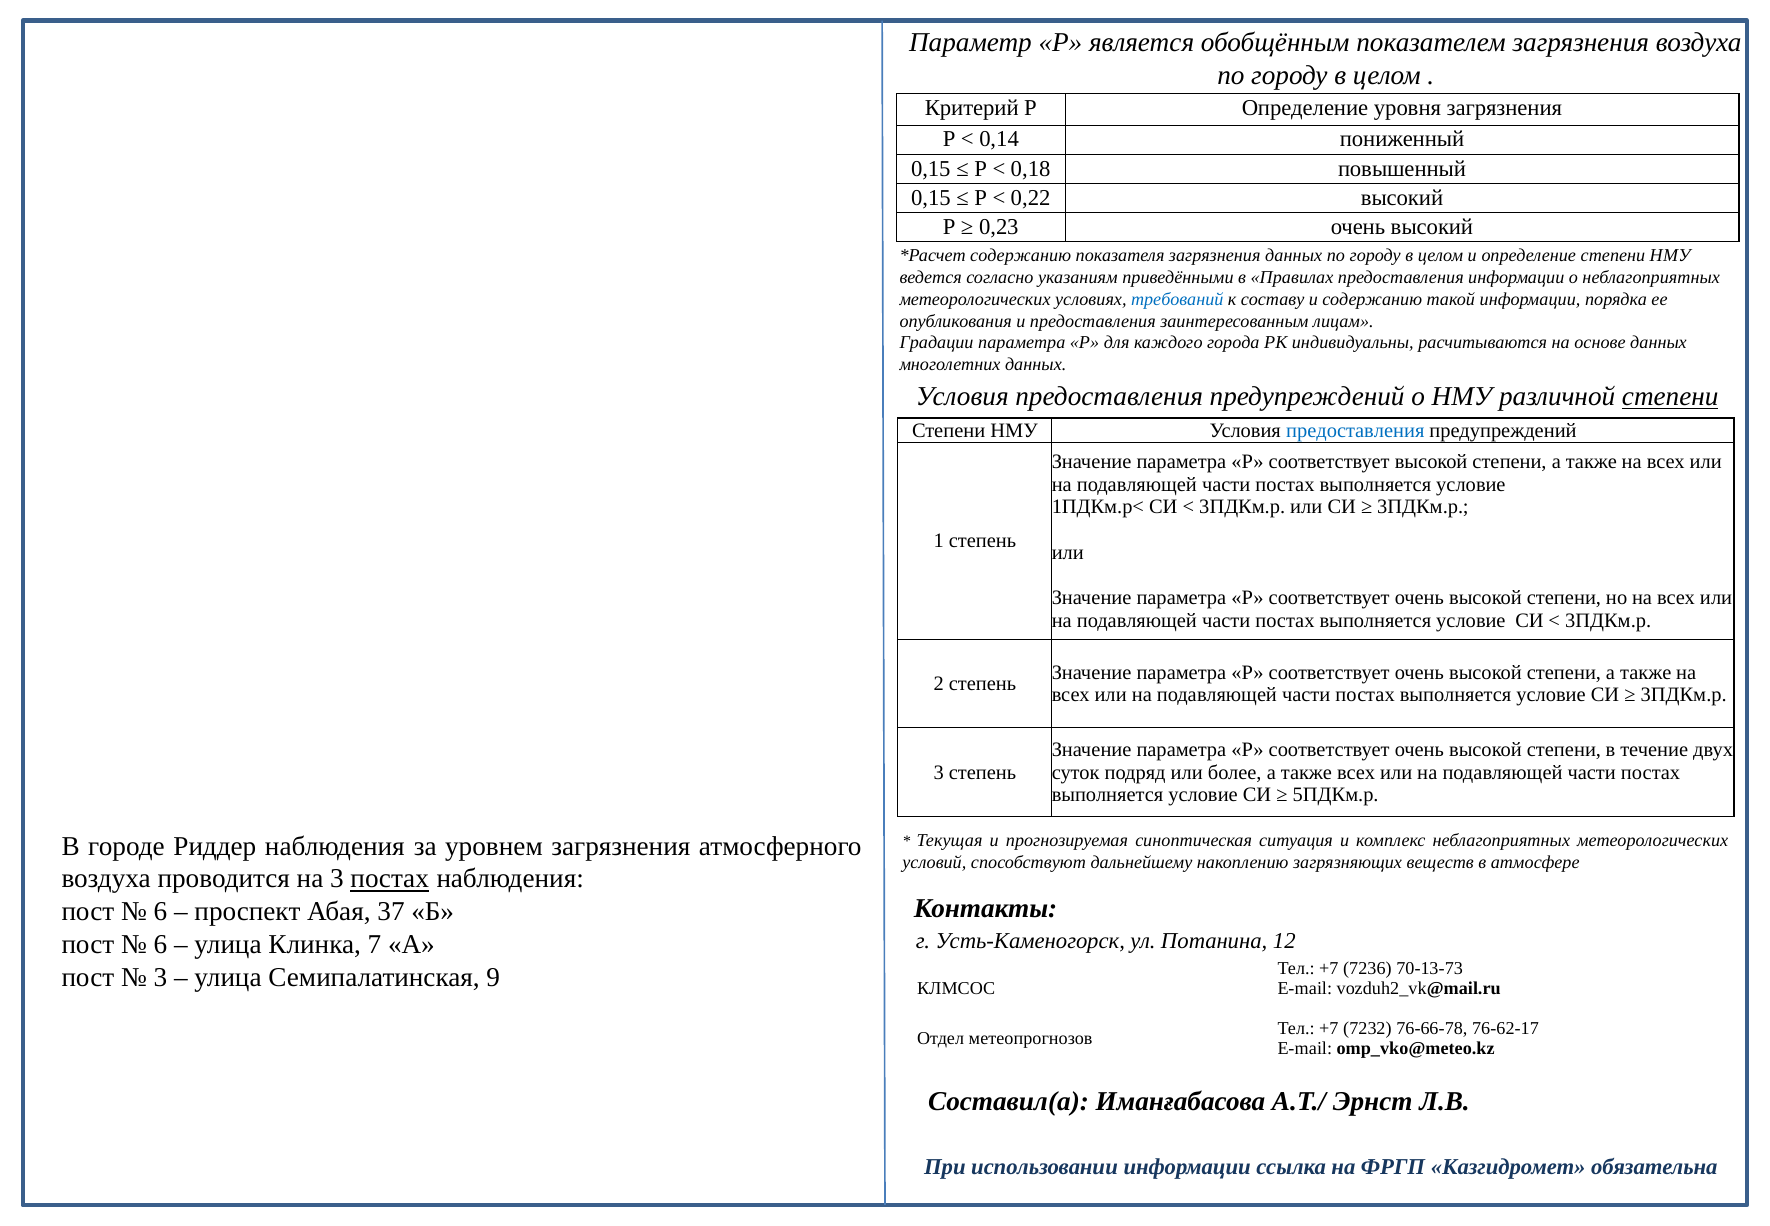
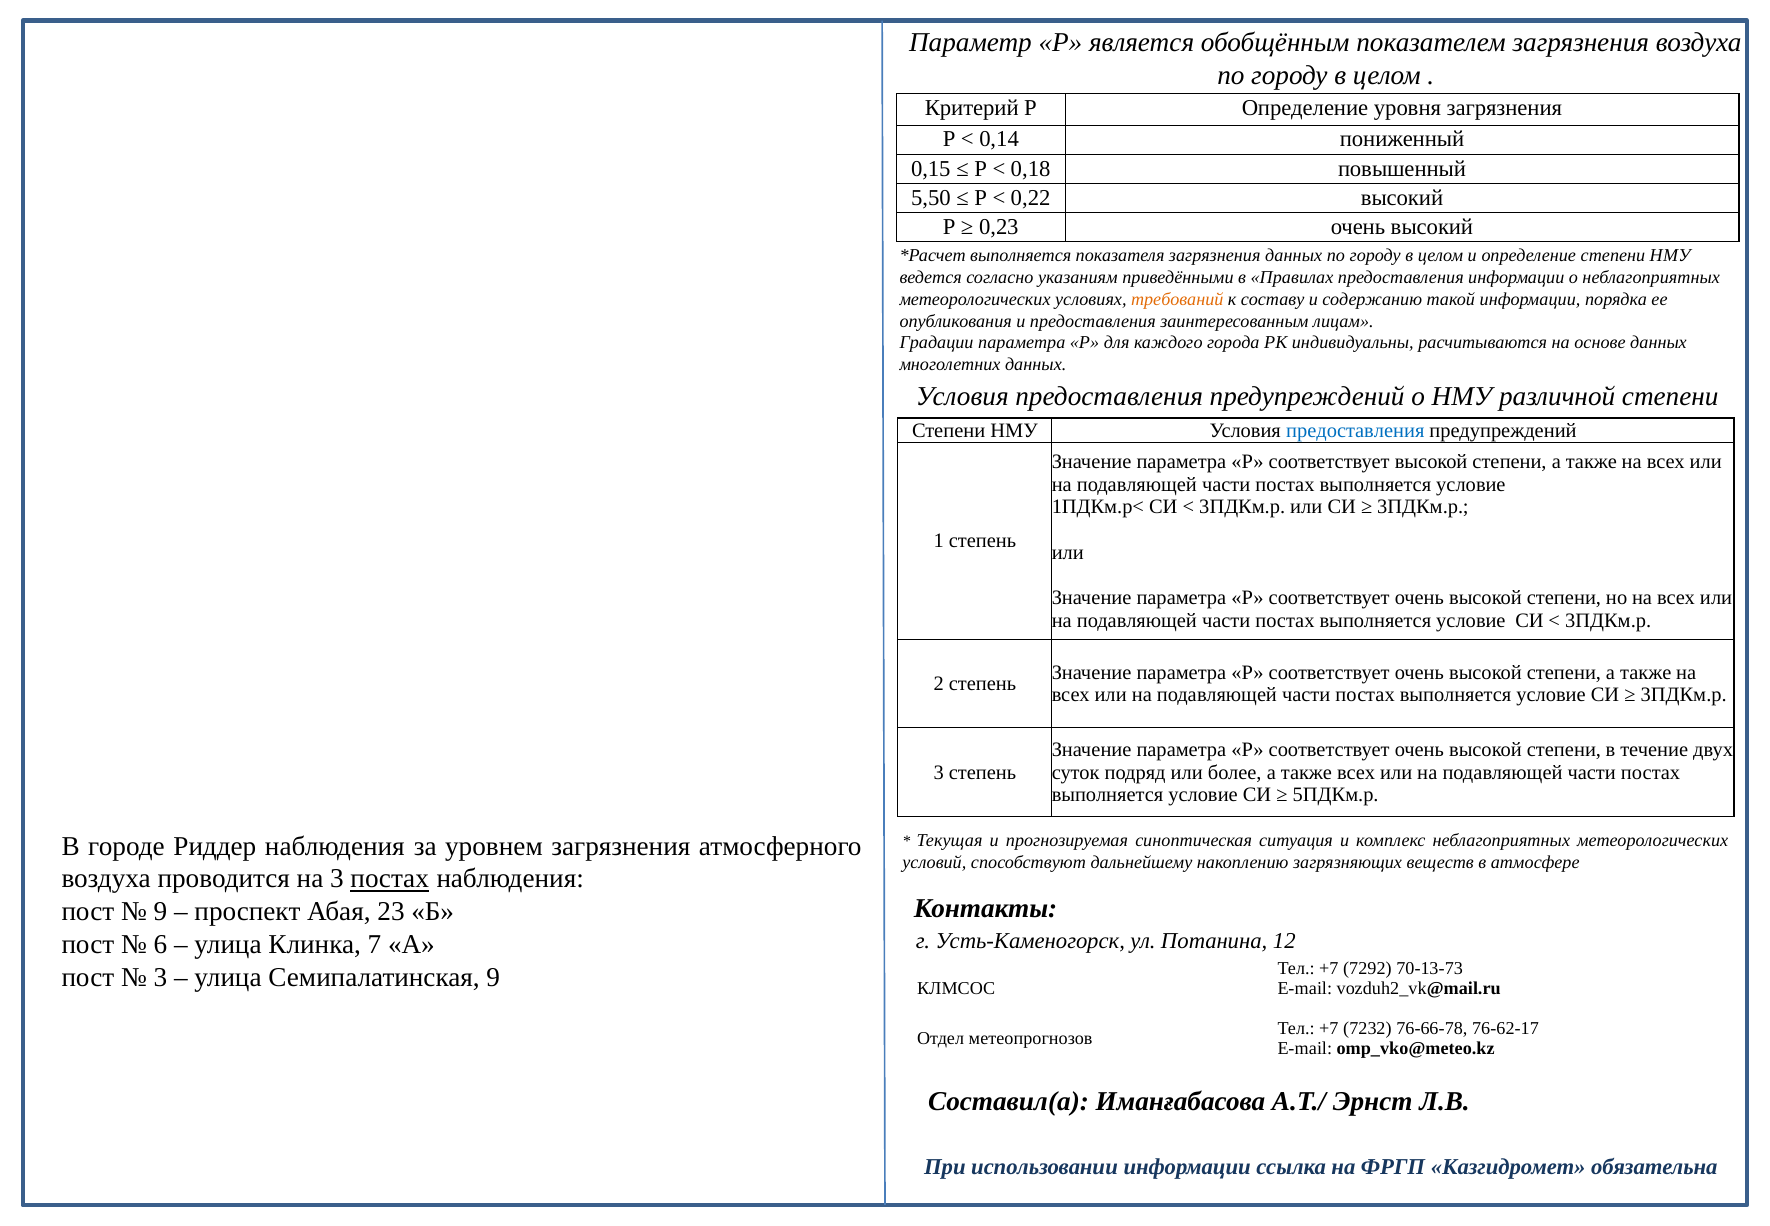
0,15 at (931, 198): 0,15 -> 5,50
содержанию at (1021, 256): содержанию -> выполняется
требований colour: blue -> orange
степени at (1670, 397) underline: present -> none
6 at (160, 911): 6 -> 9
37: 37 -> 23
7236: 7236 -> 7292
